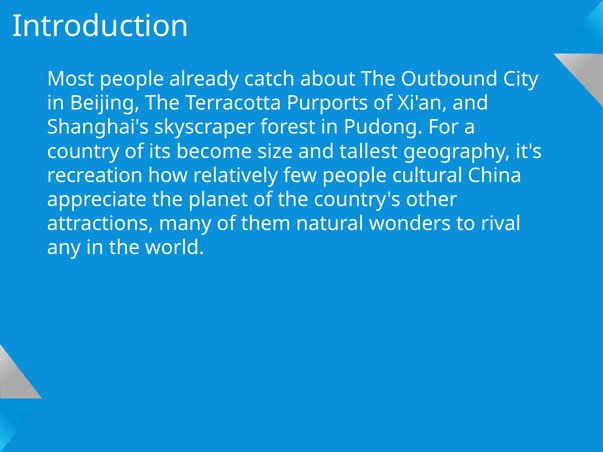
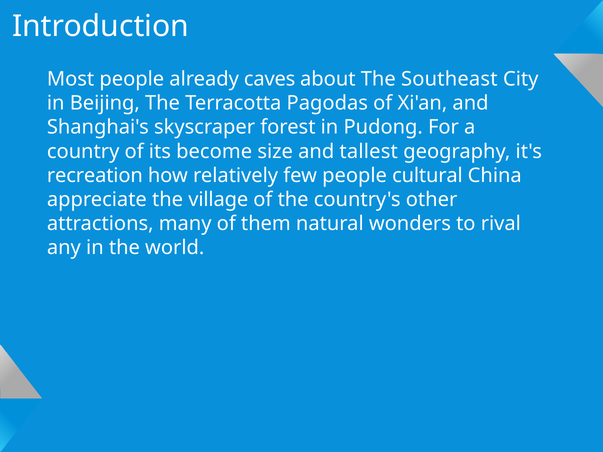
catch: catch -> caves
Outbound: Outbound -> Southeast
Purports: Purports -> Pagodas
planet: planet -> village
